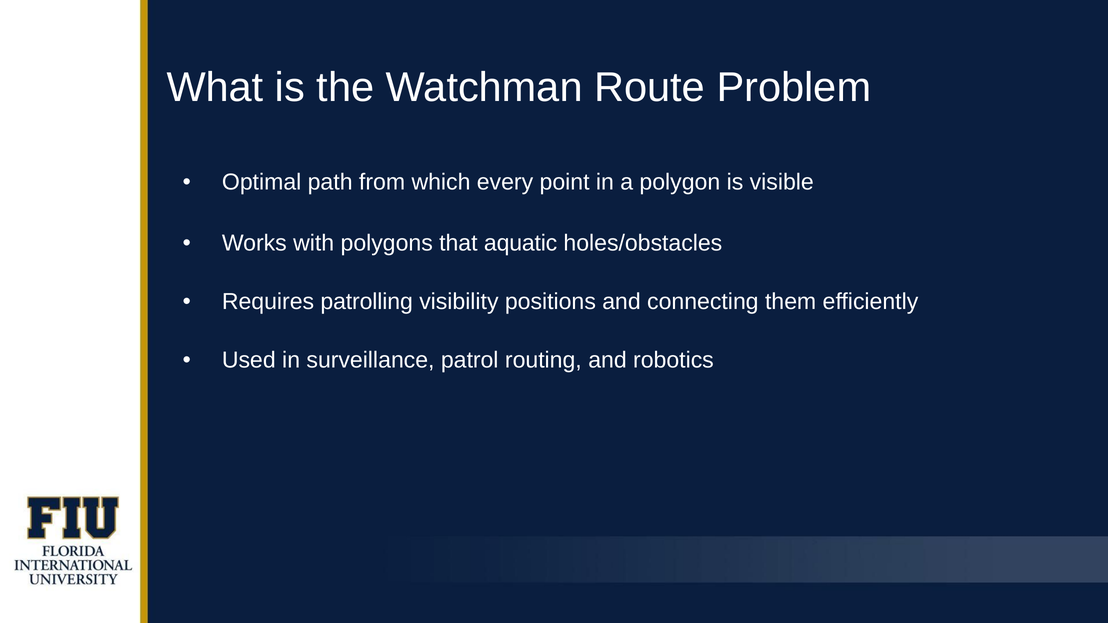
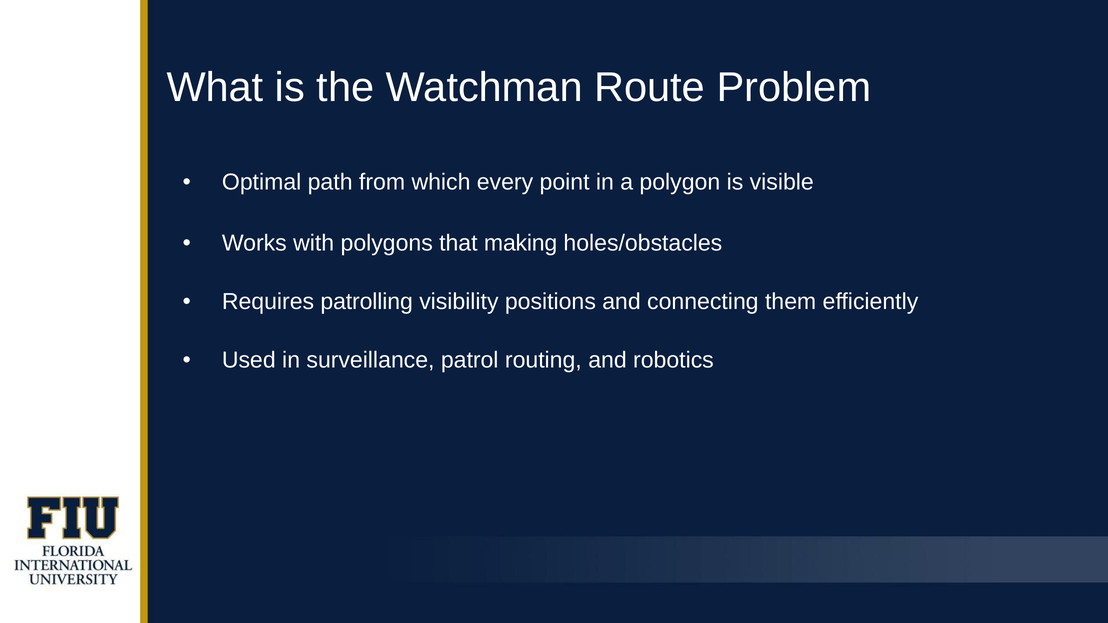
aquatic: aquatic -> making
